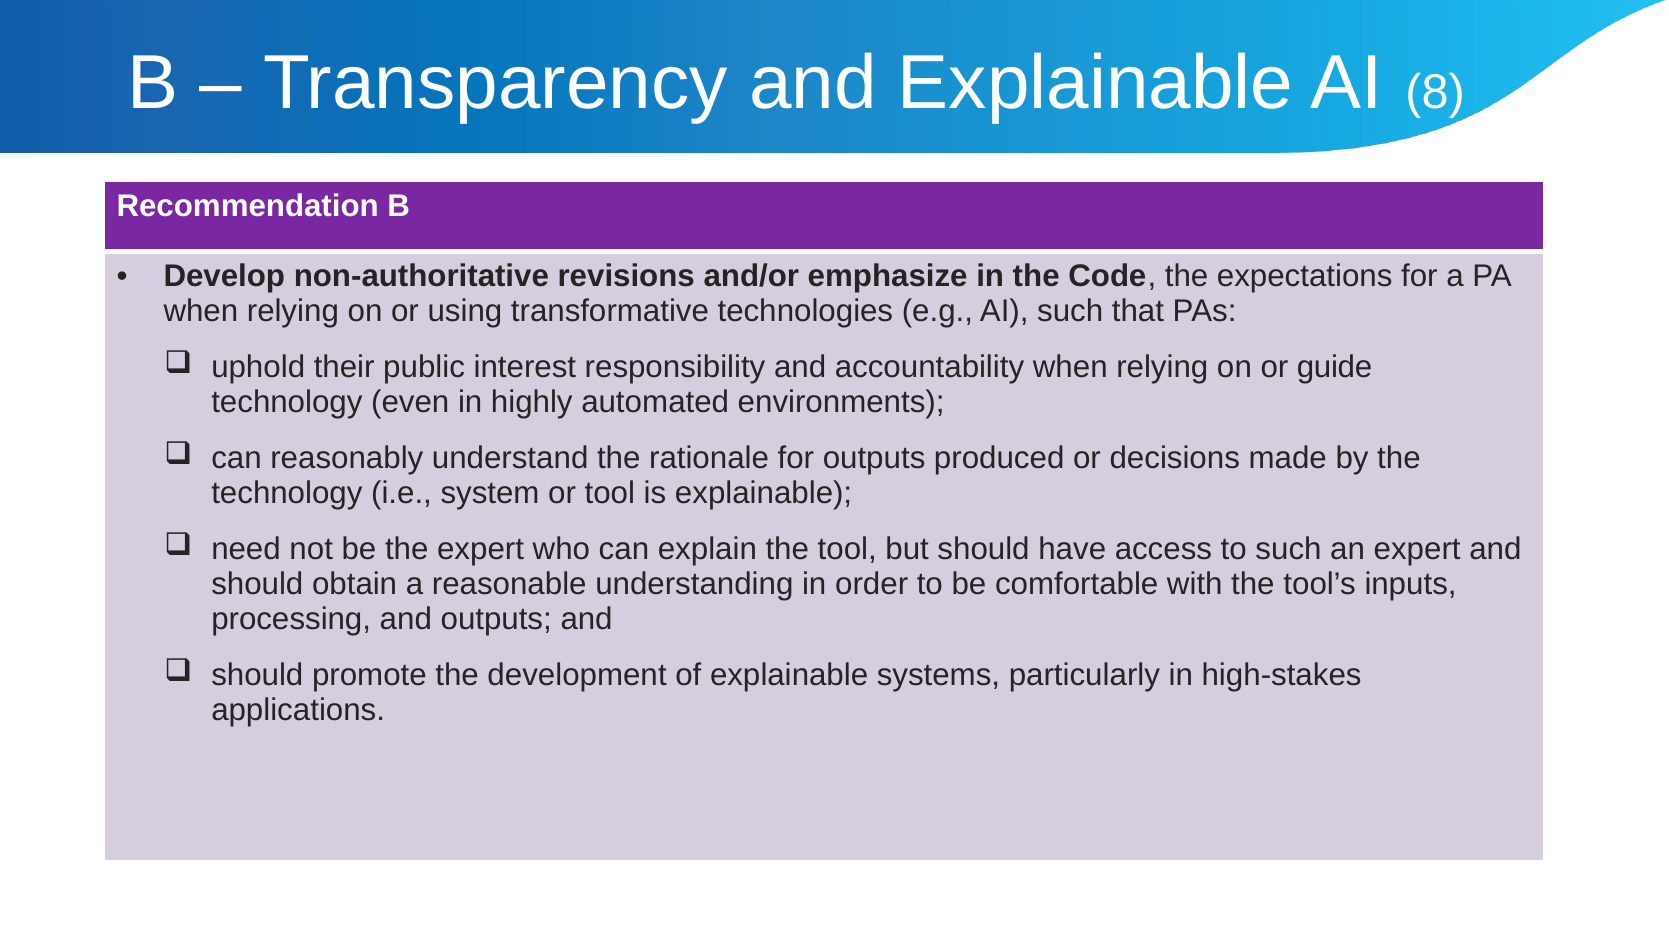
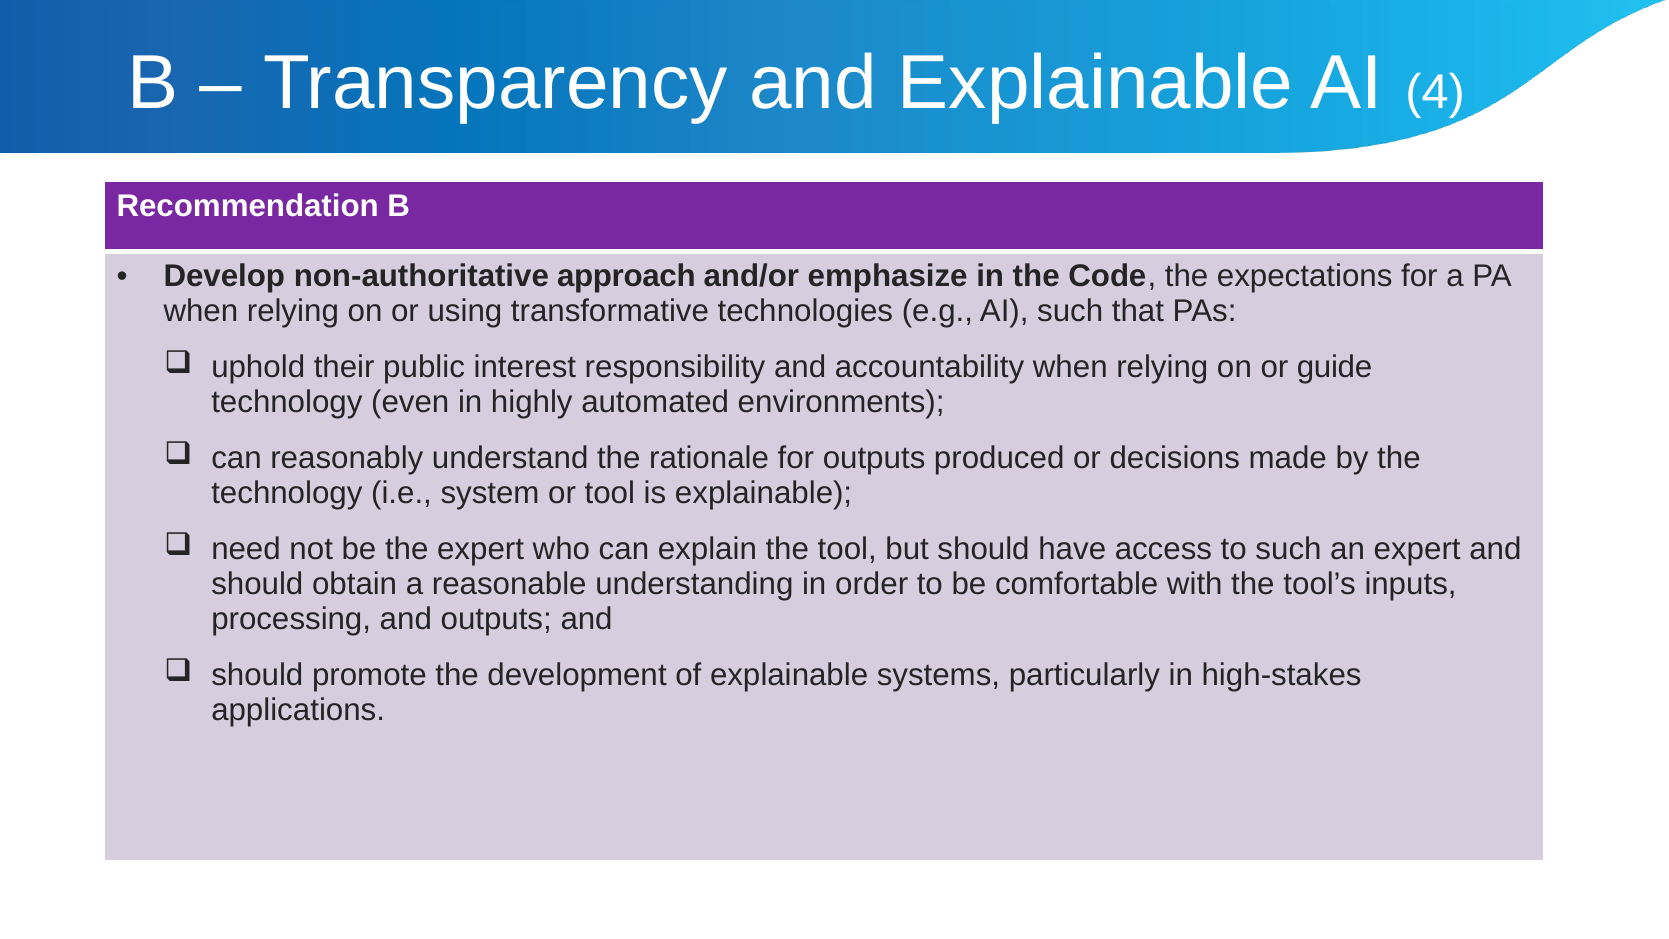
8: 8 -> 4
revisions: revisions -> approach
